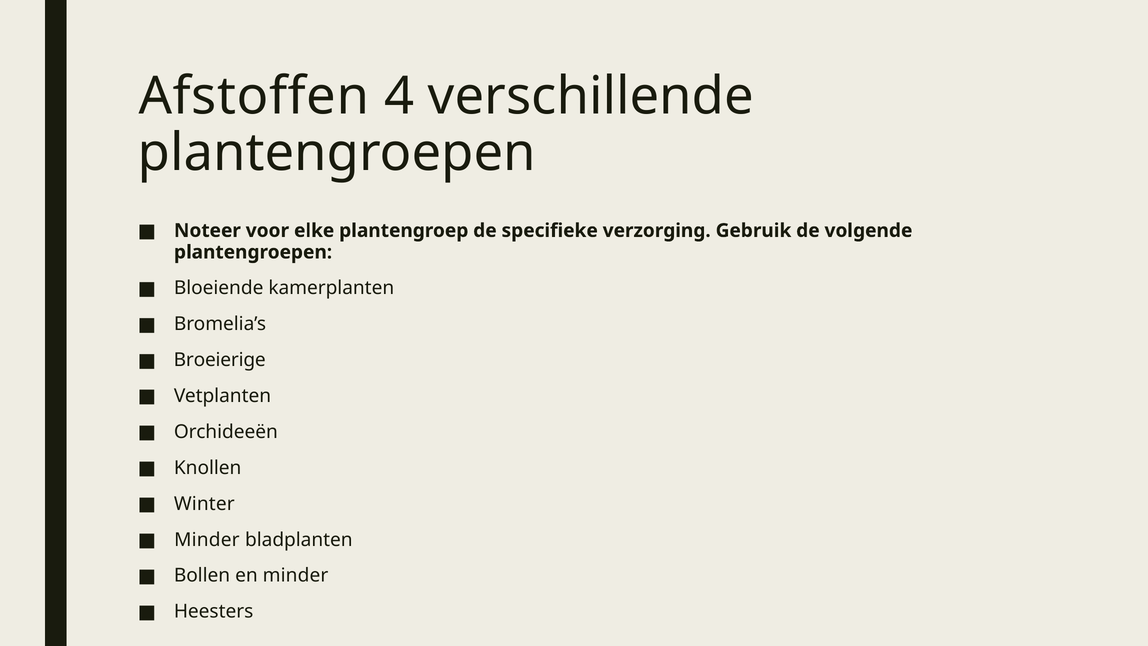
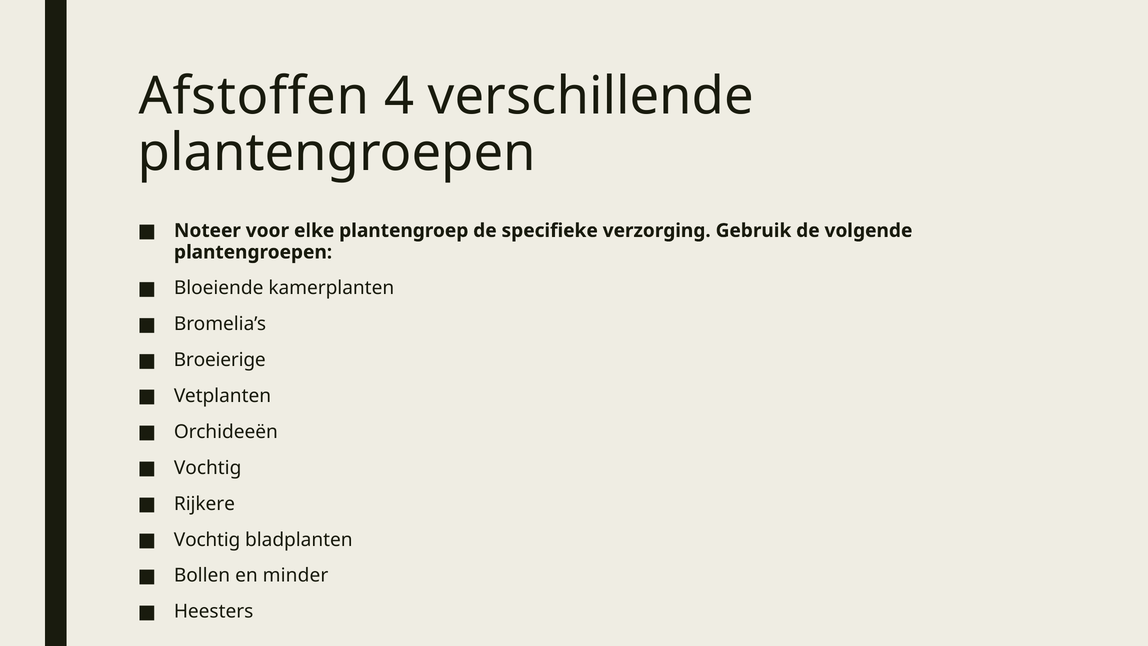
Knollen at (208, 468): Knollen -> Vochtig
Winter: Winter -> Rijkere
Minder at (207, 540): Minder -> Vochtig
